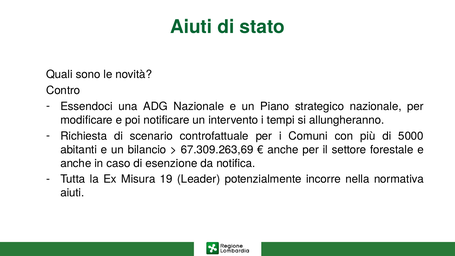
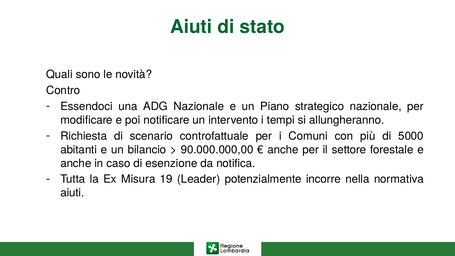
67.309.263,69: 67.309.263,69 -> 90.000.000,00
